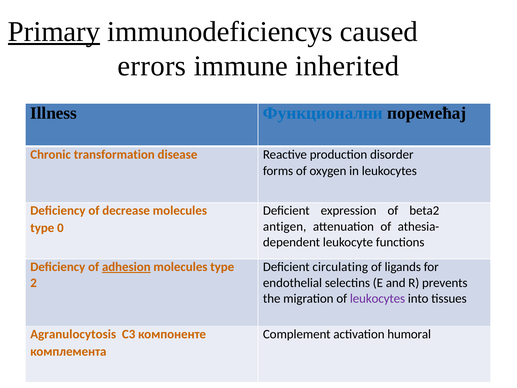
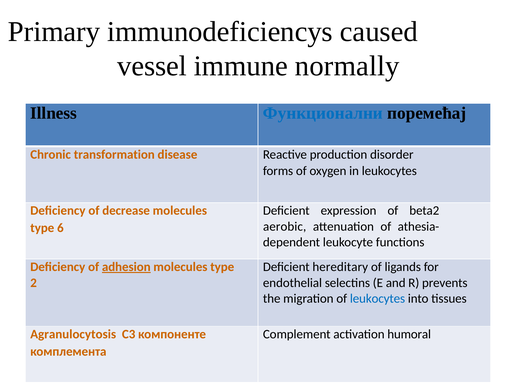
Primary underline: present -> none
errors: errors -> vessel
inherited: inherited -> normally
antigen: antigen -> aerobic
0: 0 -> 6
circulating: circulating -> hereditary
leukocytes at (378, 298) colour: purple -> blue
